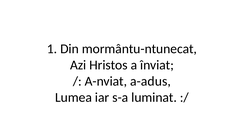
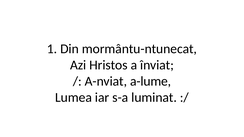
a-adus: a-adus -> a-lume
